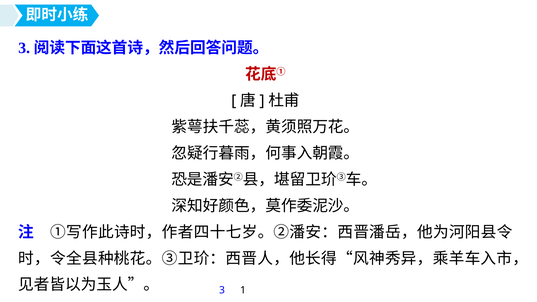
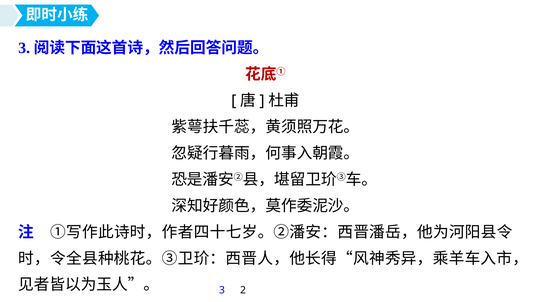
1: 1 -> 2
